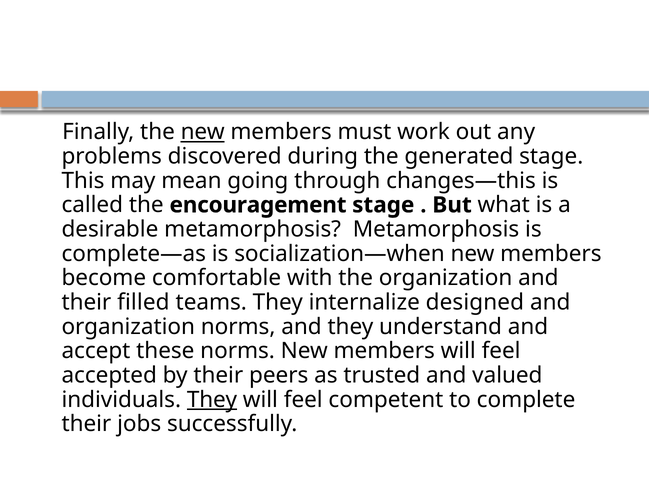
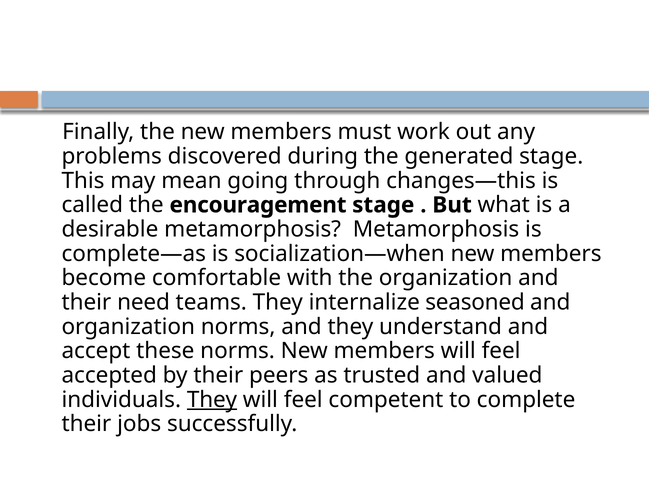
new at (203, 132) underline: present -> none
filled: filled -> need
designed: designed -> seasoned
